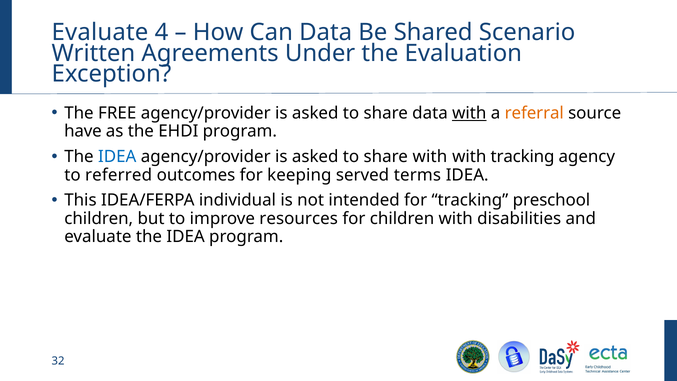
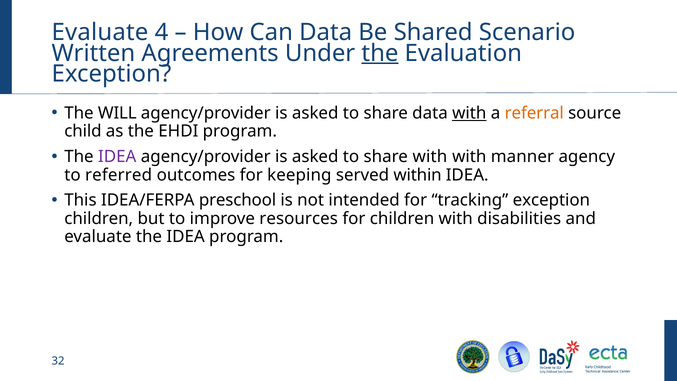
the at (380, 53) underline: none -> present
FREE: FREE -> WILL
have: have -> child
IDEA at (117, 157) colour: blue -> purple
with tracking: tracking -> manner
terms: terms -> within
individual: individual -> preschool
tracking preschool: preschool -> exception
